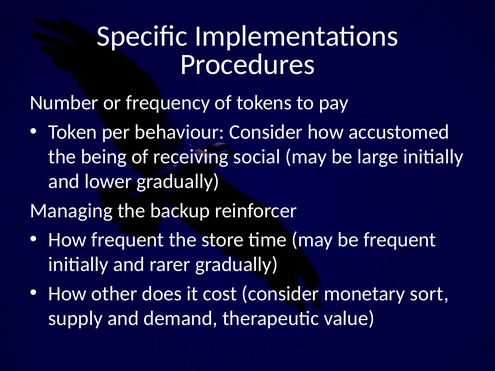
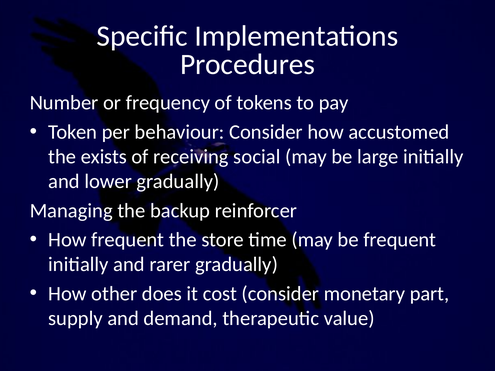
being: being -> exists
sort: sort -> part
